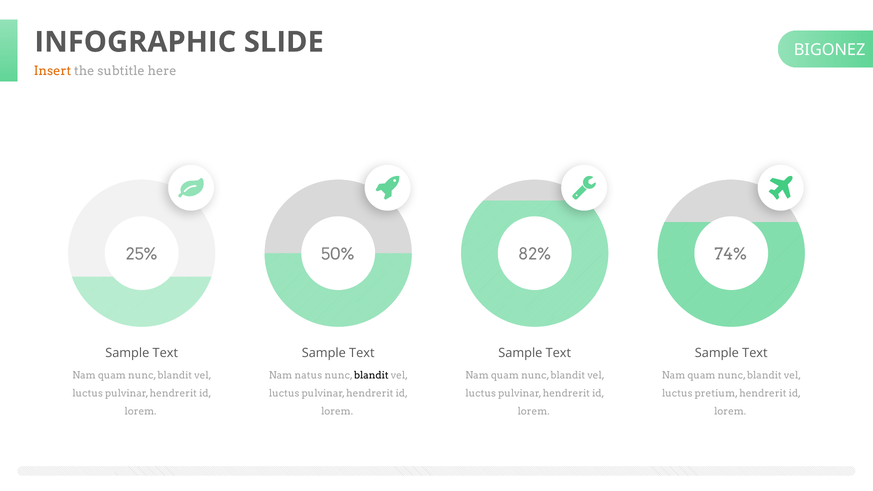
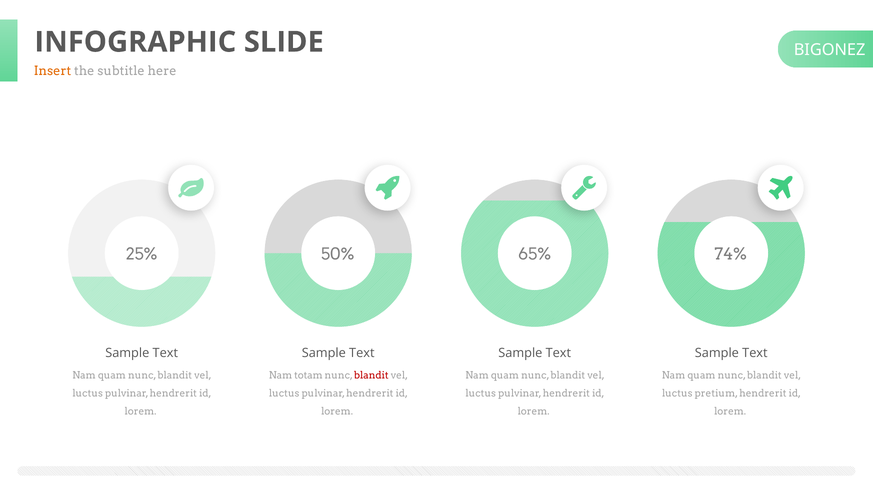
82%: 82% -> 65%
natus: natus -> totam
blandit at (371, 376) colour: black -> red
